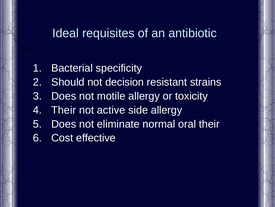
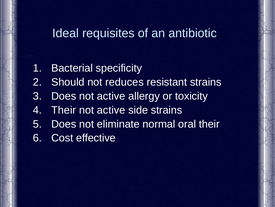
decision: decision -> reduces
Does not motile: motile -> active
side allergy: allergy -> strains
